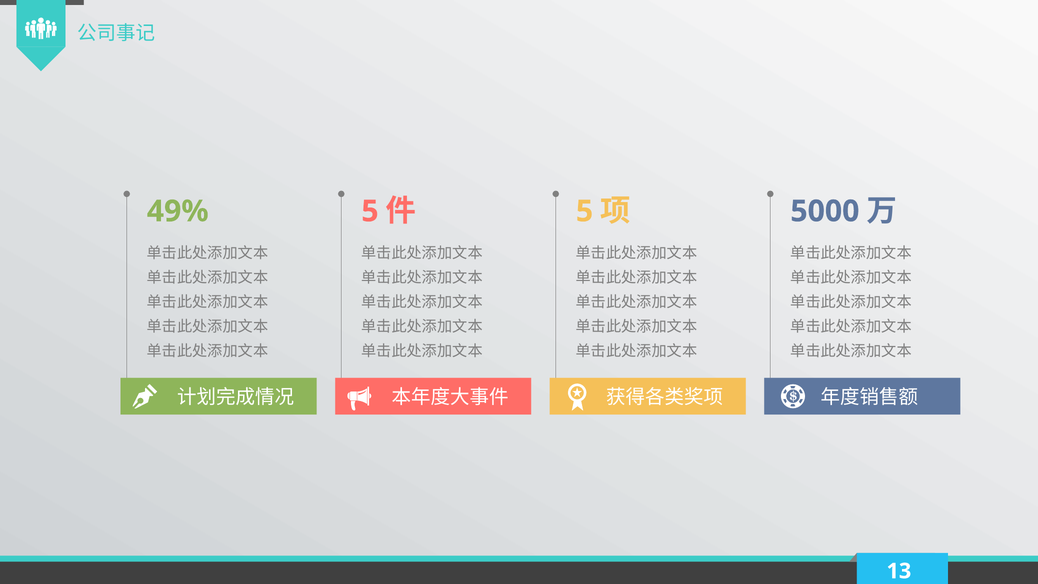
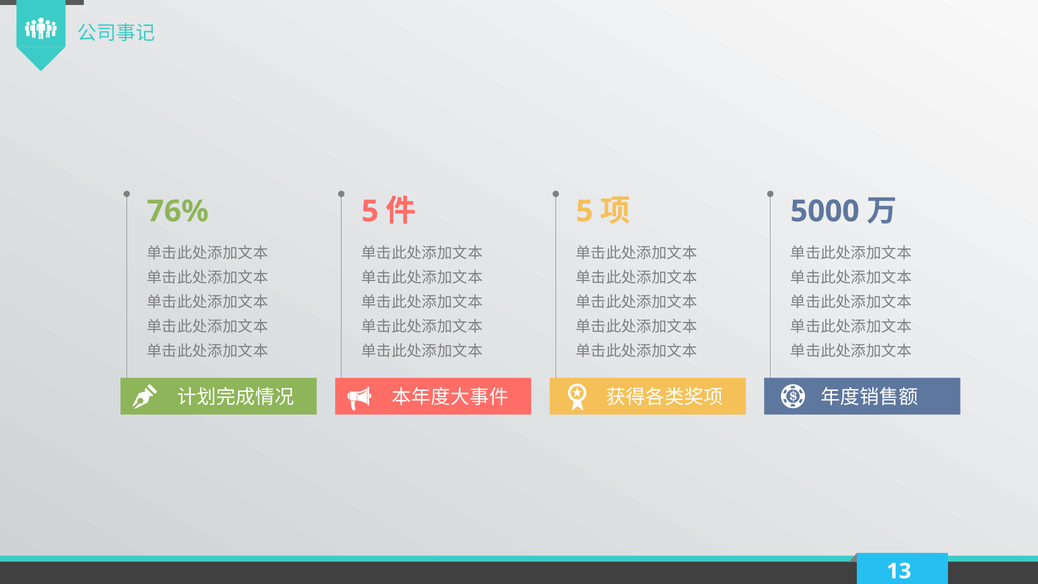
49%: 49% -> 76%
